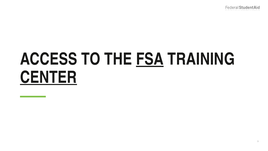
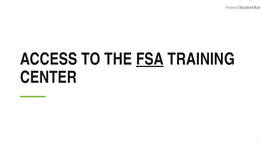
CENTER underline: present -> none
